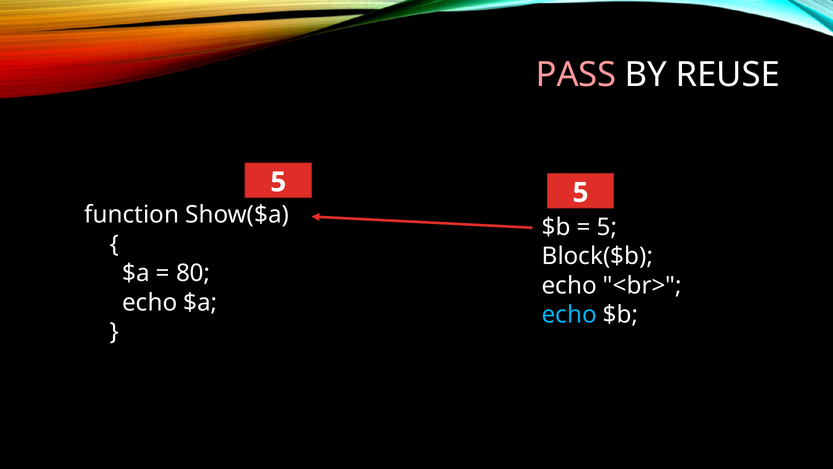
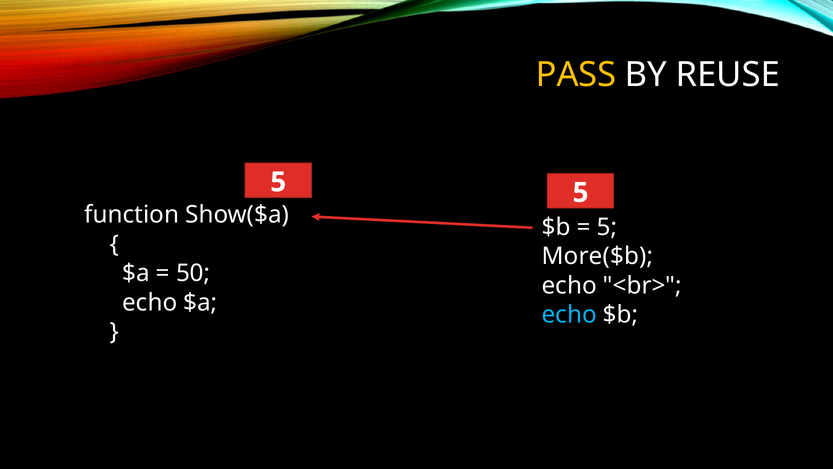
PASS colour: pink -> yellow
Block($b: Block($b -> More($b
80: 80 -> 50
